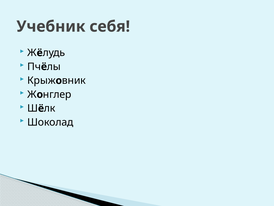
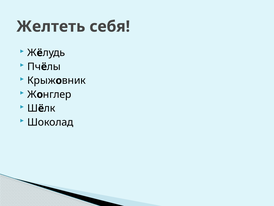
Учебник: Учебник -> Желтеть
